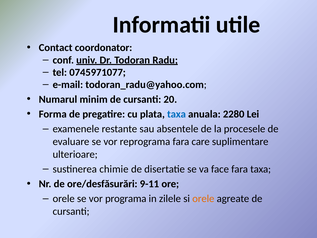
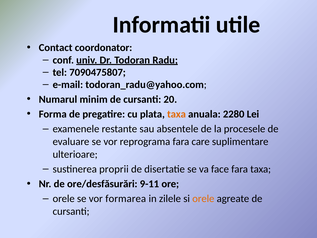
0745971077: 0745971077 -> 7090475807
taxa at (177, 114) colour: blue -> orange
chimie: chimie -> proprii
programa: programa -> formarea
